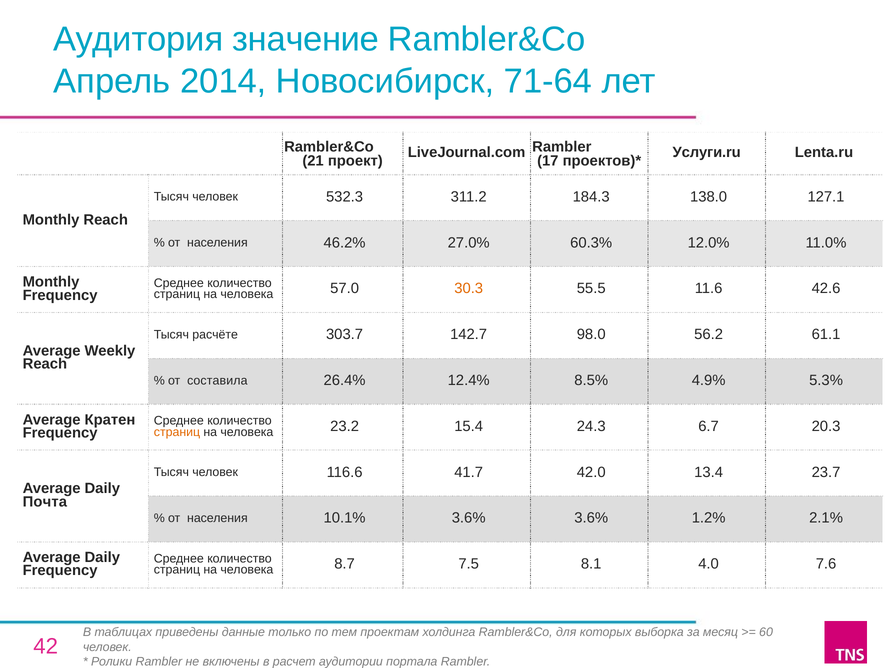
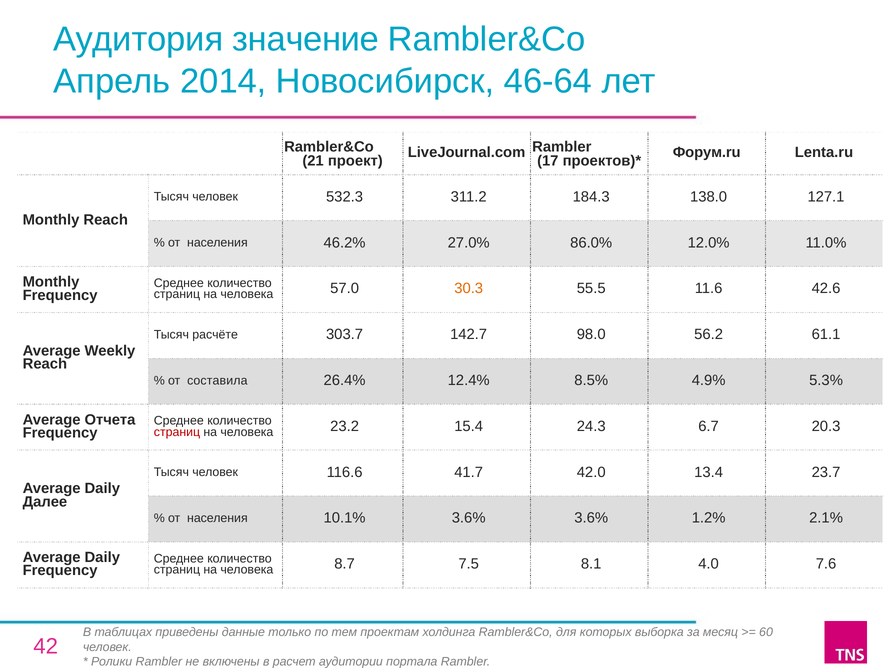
71-64: 71-64 -> 46-64
Услуги.ru: Услуги.ru -> Форум.ru
60.3%: 60.3% -> 86.0%
Кратен: Кратен -> Отчета
страниц at (177, 432) colour: orange -> red
Почта: Почта -> Далее
